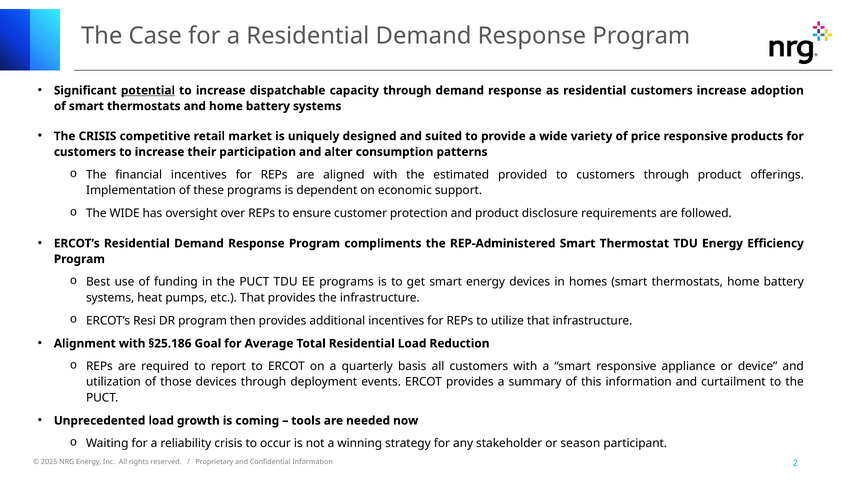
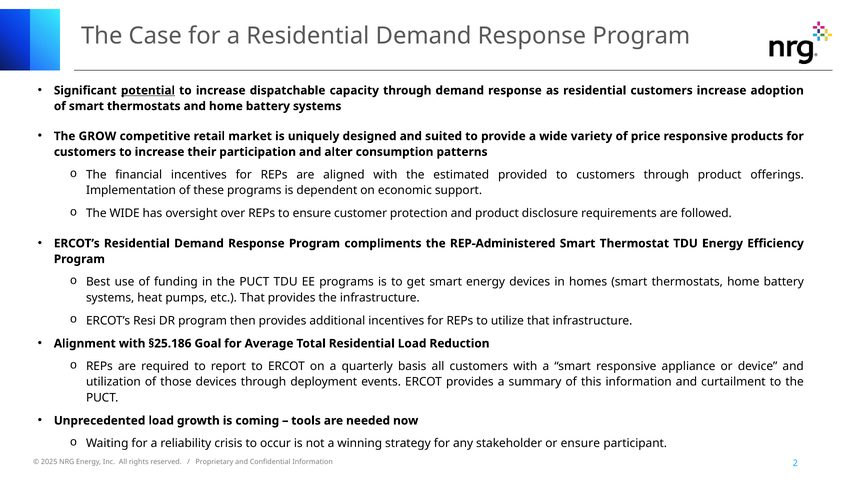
The CRISIS: CRISIS -> GROW
or season: season -> ensure
